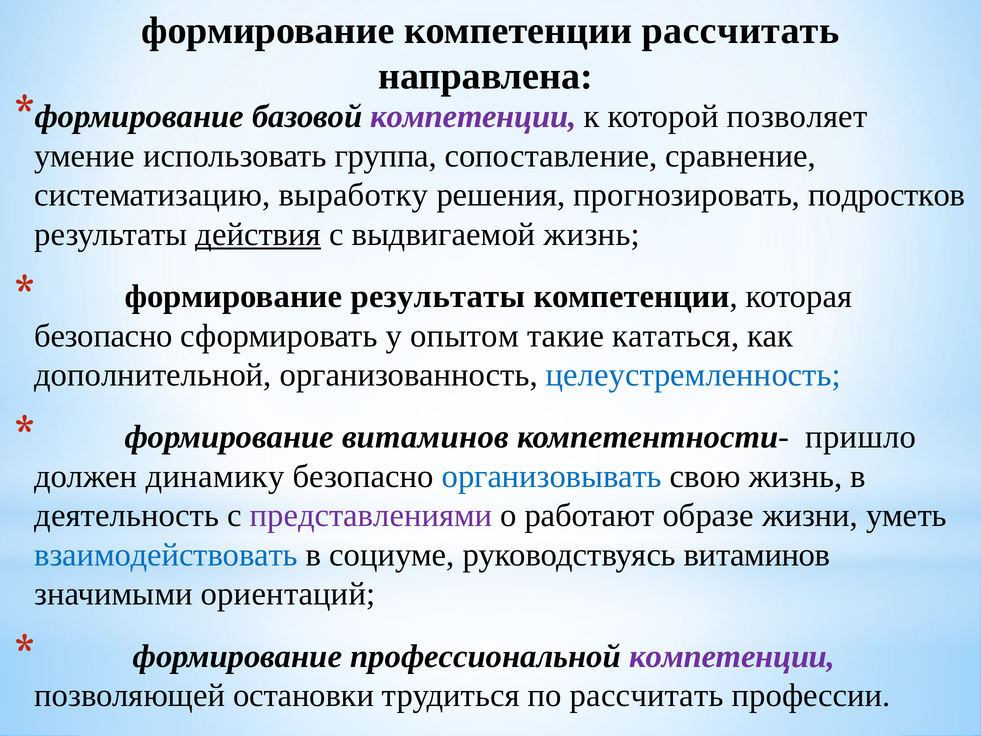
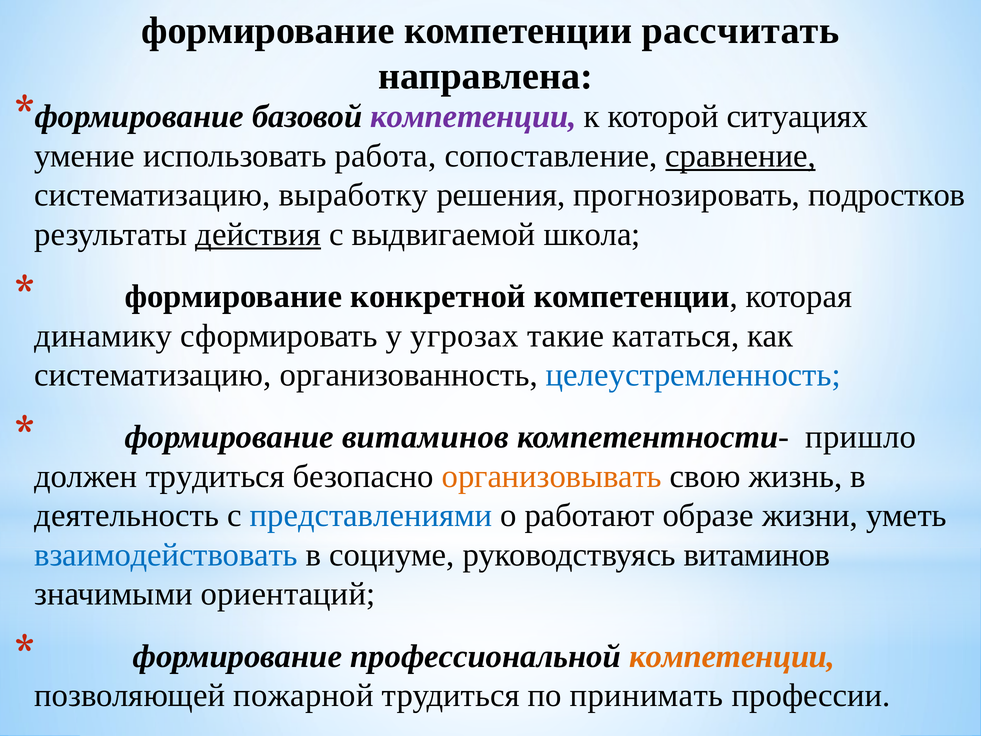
позволяет: позволяет -> ситуациях
группа: группа -> работа
сравнение underline: none -> present
выдвигаемой жизнь: жизнь -> школа
формирование результаты: результаты -> конкретной
безопасно at (103, 336): безопасно -> динамику
опытом: опытом -> угрозах
дополнительной at (153, 375): дополнительной -> систематизацию
должен динамику: динамику -> трудиться
организовывать colour: blue -> orange
представлениями colour: purple -> blue
компетенции at (732, 656) colour: purple -> orange
остановки: остановки -> пожарной
по рассчитать: рассчитать -> принимать
